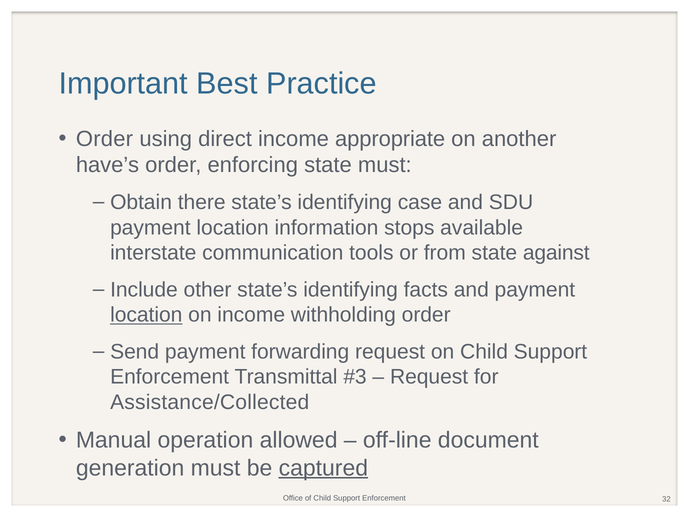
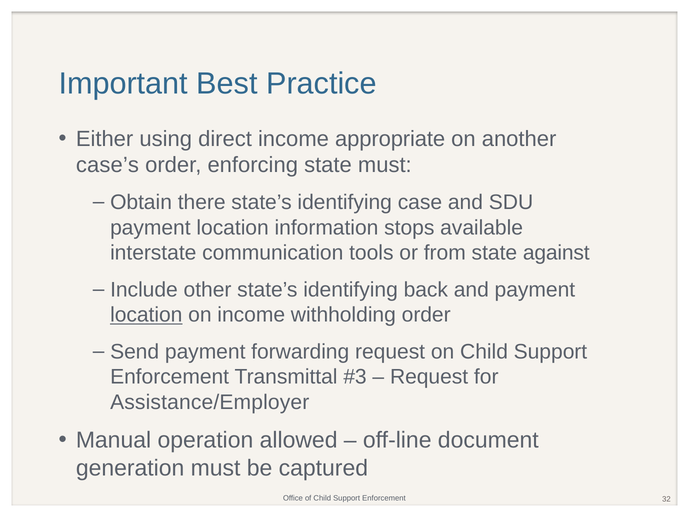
Order at (104, 139): Order -> Either
have’s: have’s -> case’s
facts: facts -> back
Assistance/Collected: Assistance/Collected -> Assistance/Employer
captured underline: present -> none
